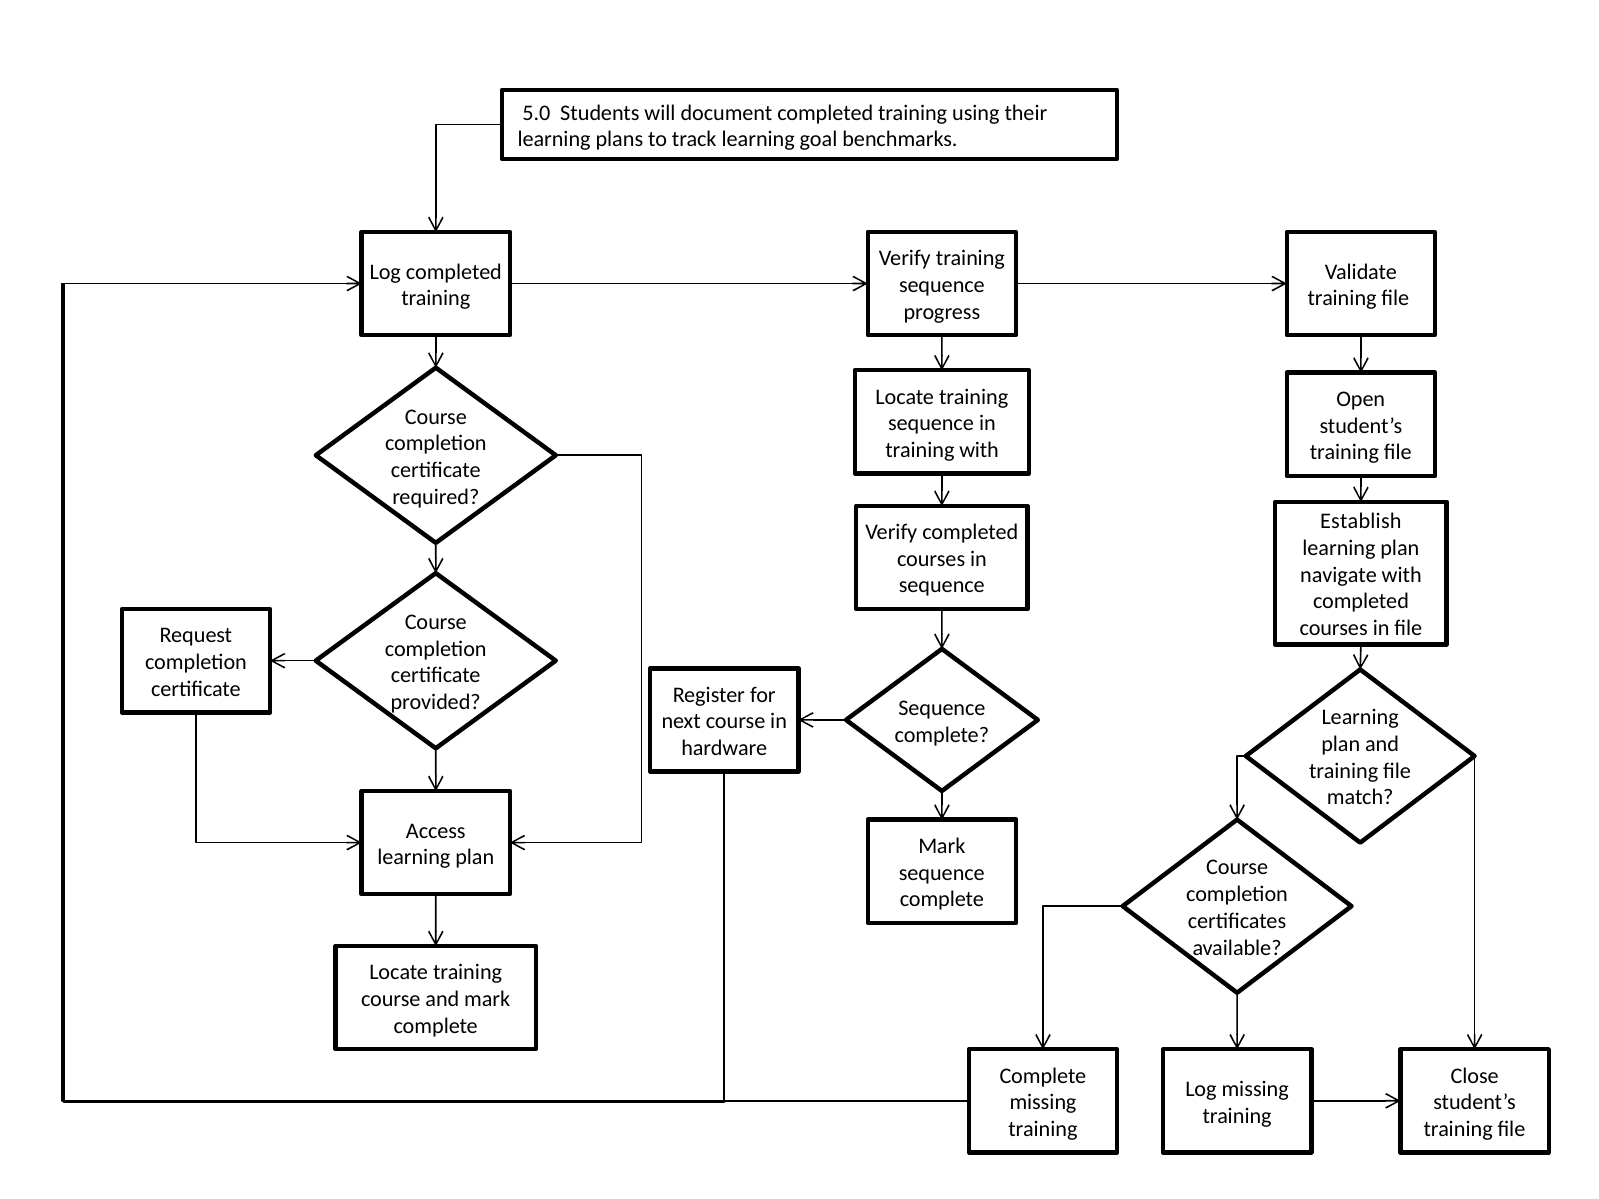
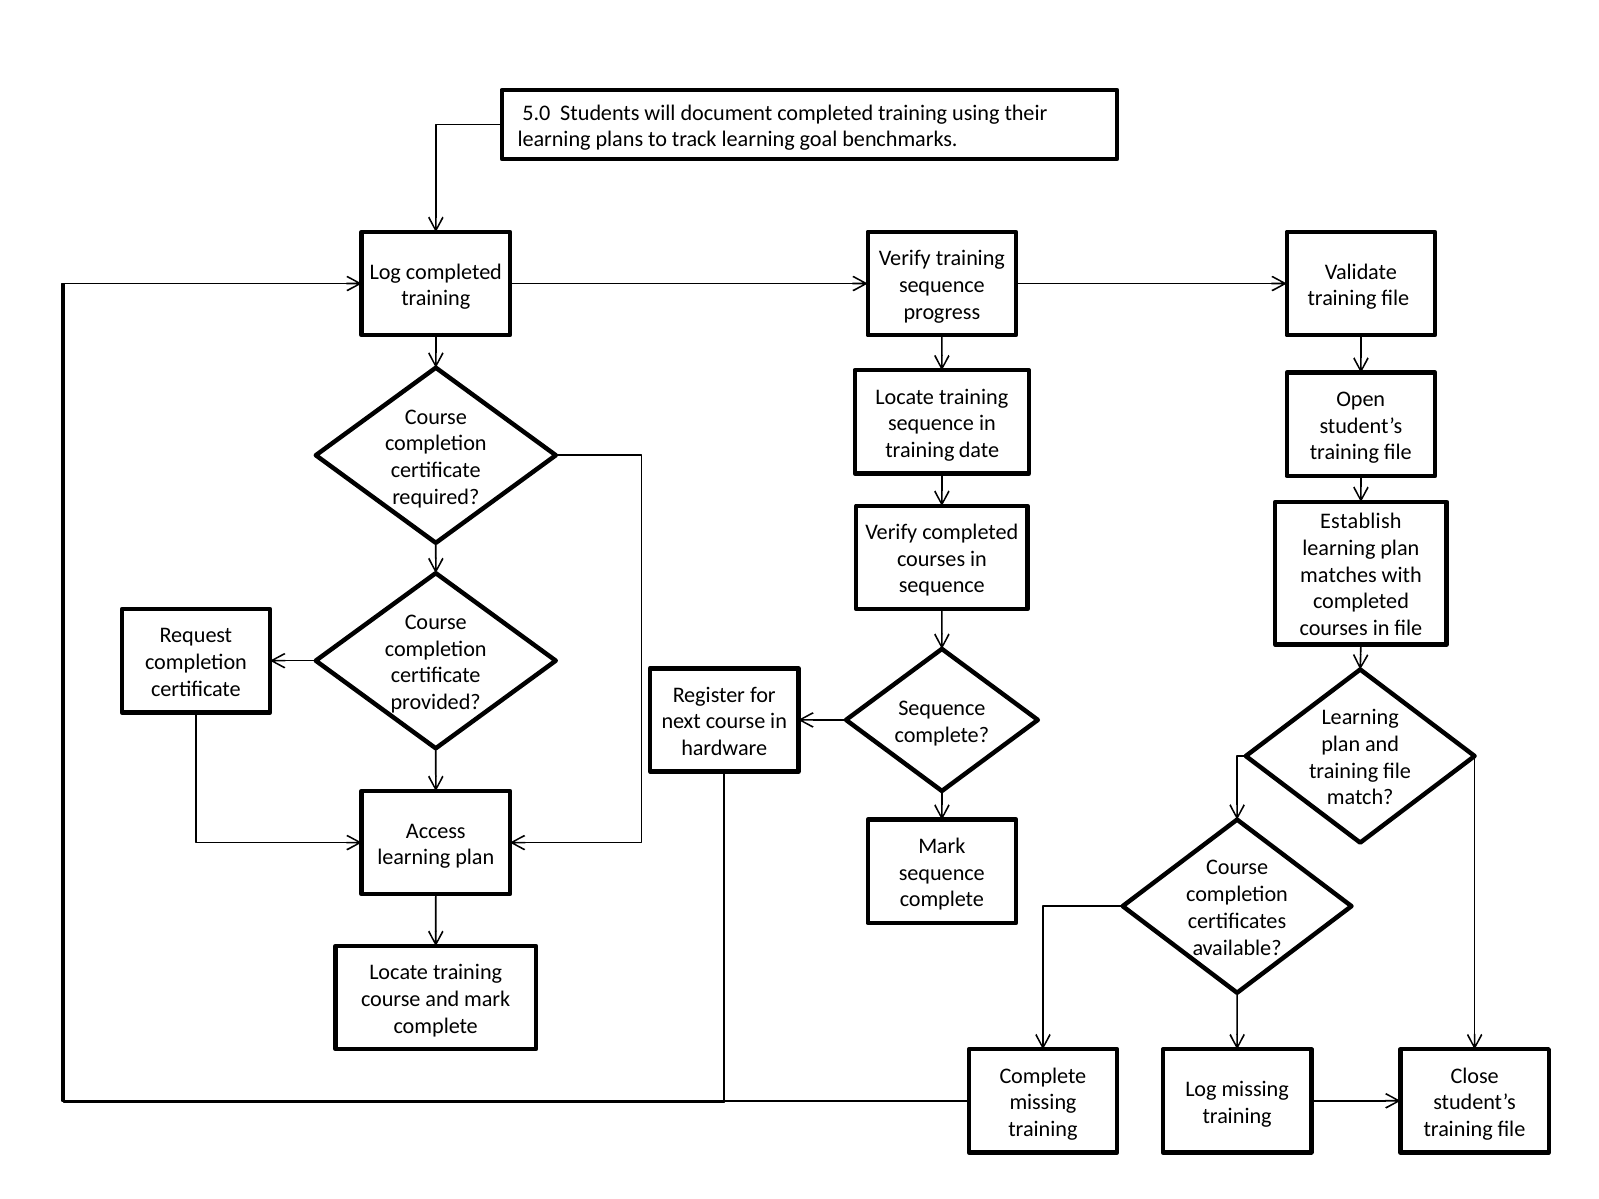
training with: with -> date
navigate: navigate -> matches
